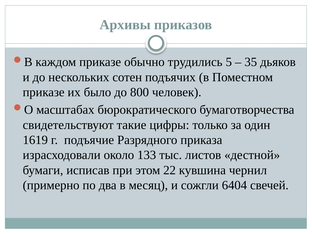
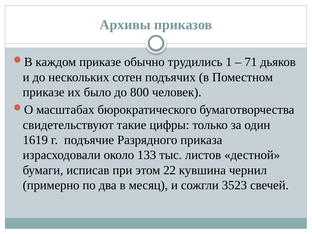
5: 5 -> 1
35: 35 -> 71
6404: 6404 -> 3523
